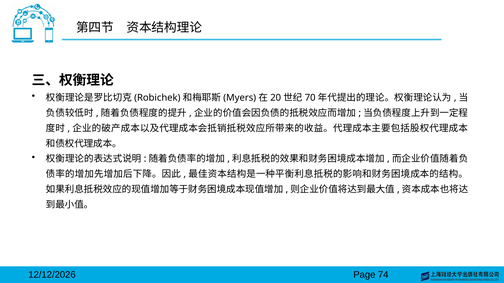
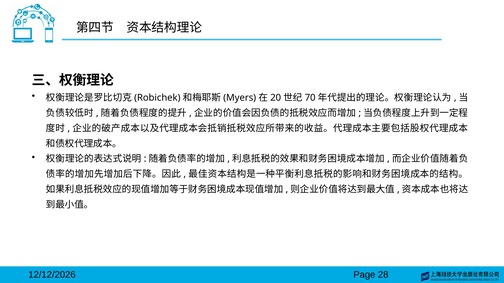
74: 74 -> 28
